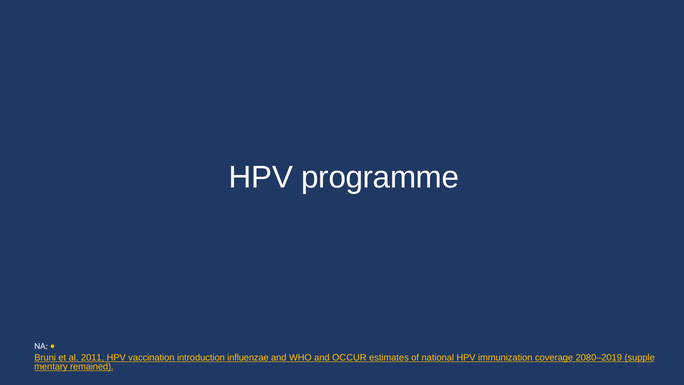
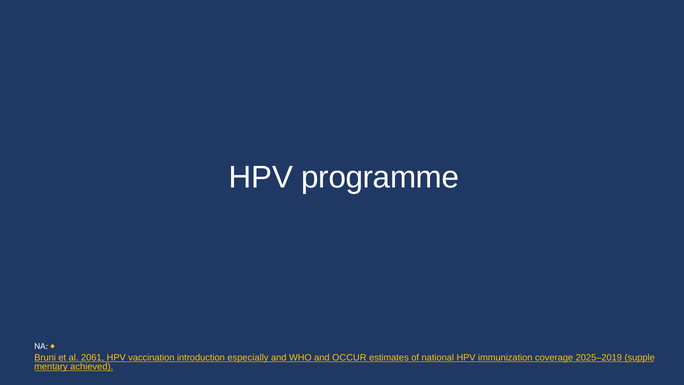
2011: 2011 -> 2061
influenzae: influenzae -> especially
2080–2019: 2080–2019 -> 2025–2019
remained: remained -> achieved
